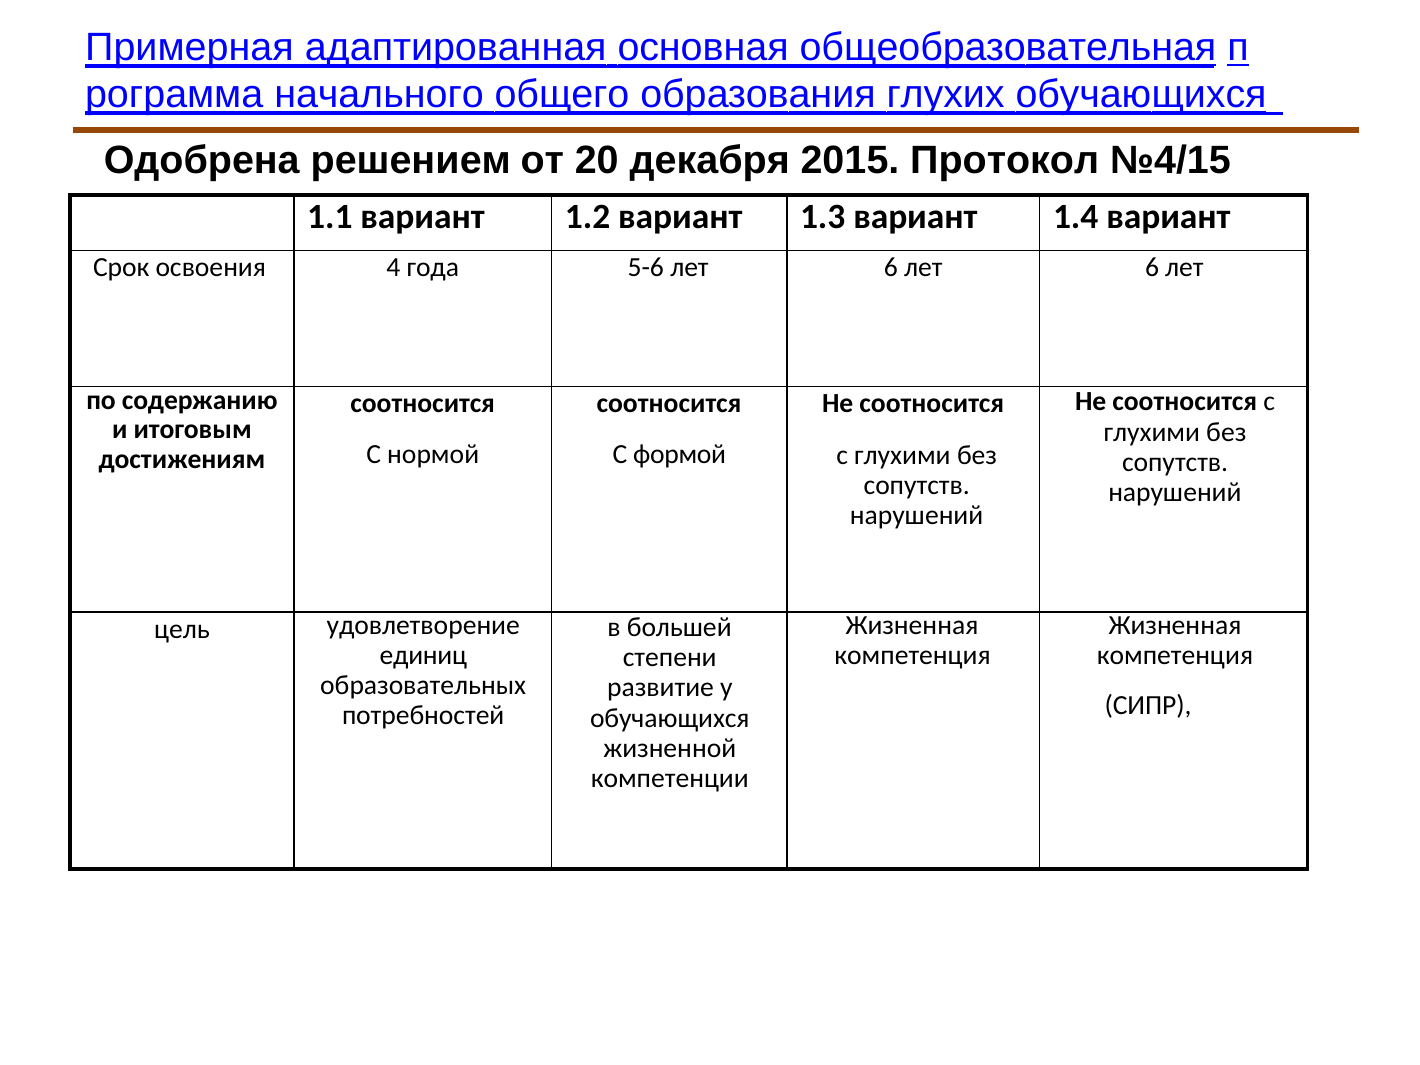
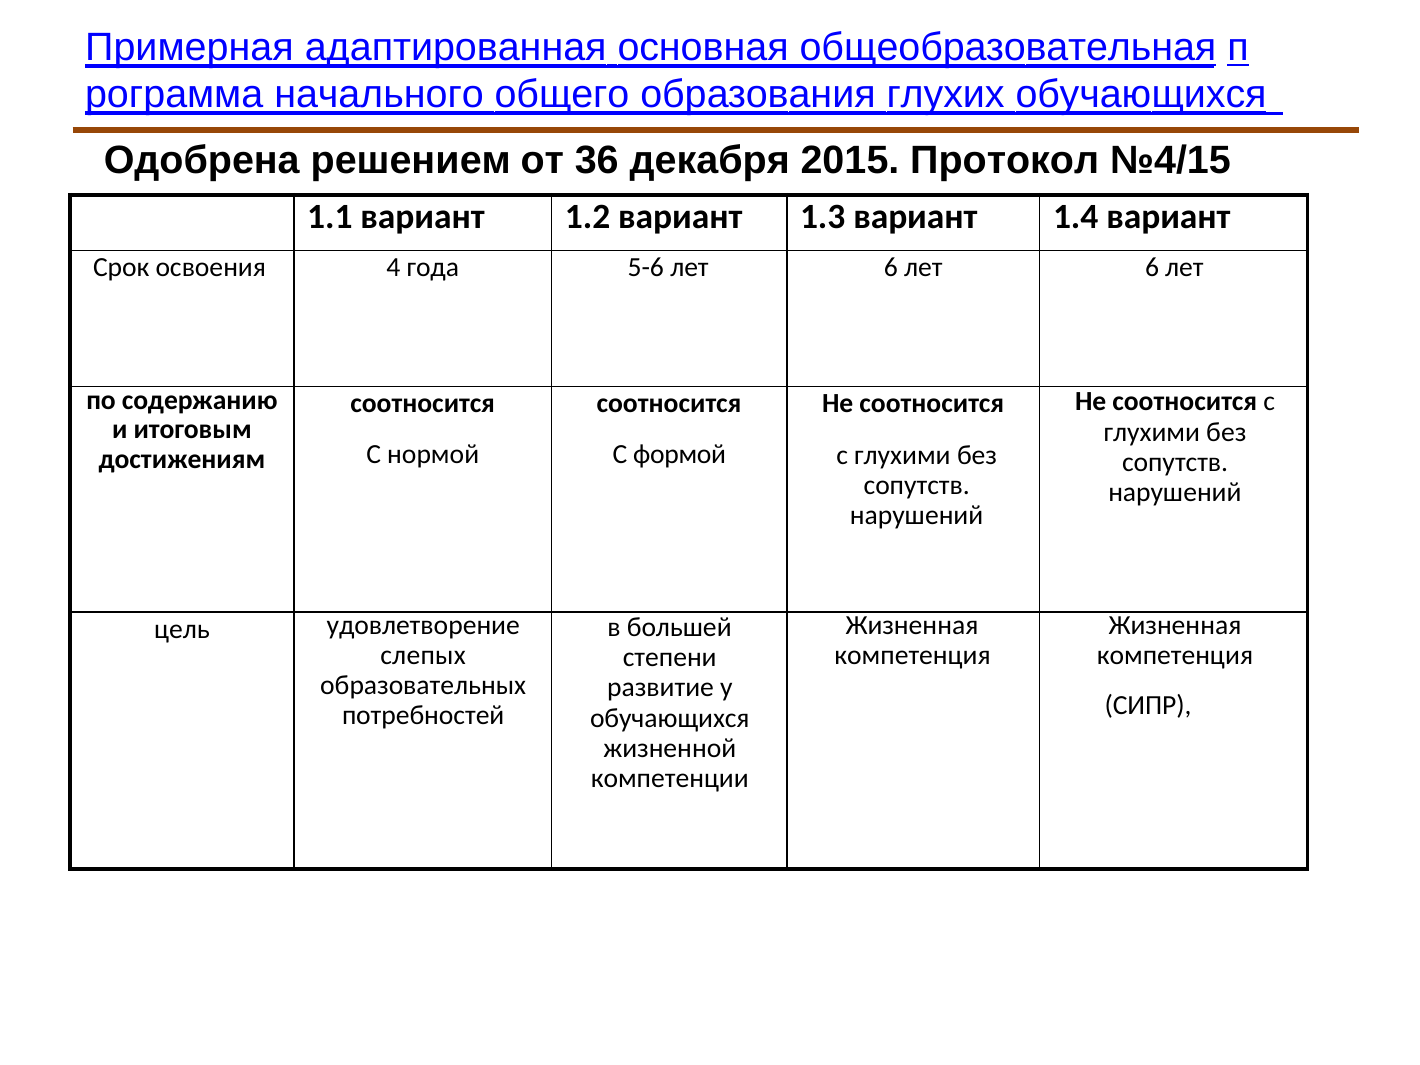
20: 20 -> 36
единиц: единиц -> слепых
